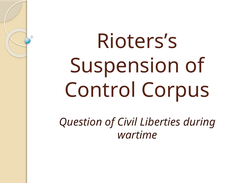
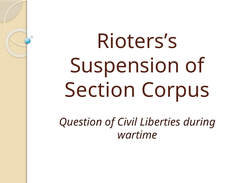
Control: Control -> Section
